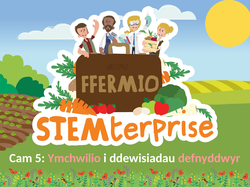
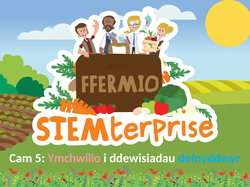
defnyddwyr colour: pink -> light blue
